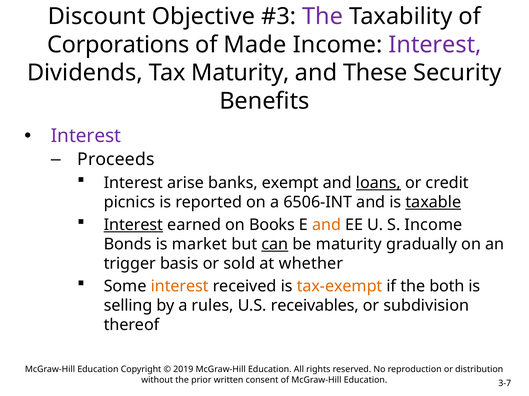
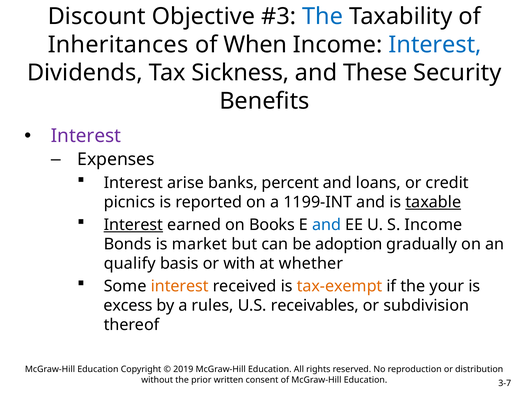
The at (323, 17) colour: purple -> blue
Corporations: Corporations -> Inheritances
Made: Made -> When
Interest at (435, 45) colour: purple -> blue
Tax Maturity: Maturity -> Sickness
Proceeds: Proceeds -> Expenses
exempt: exempt -> percent
loans underline: present -> none
6506-INT: 6506-INT -> 1199-INT
and at (327, 225) colour: orange -> blue
can underline: present -> none
be maturity: maturity -> adoption
trigger: trigger -> qualify
sold: sold -> with
both: both -> your
selling: selling -> excess
